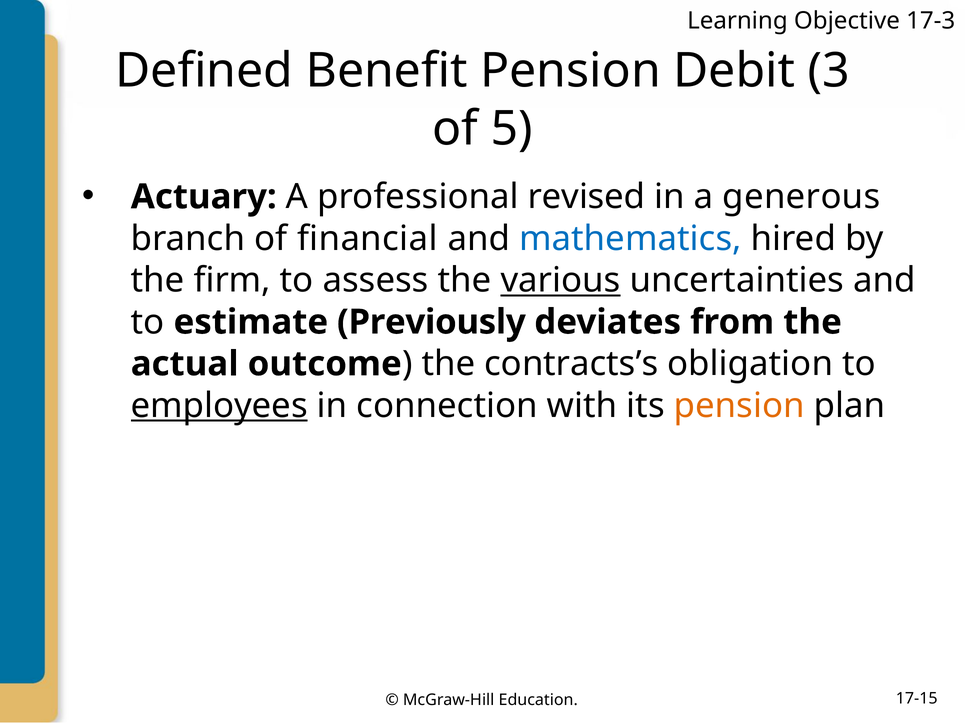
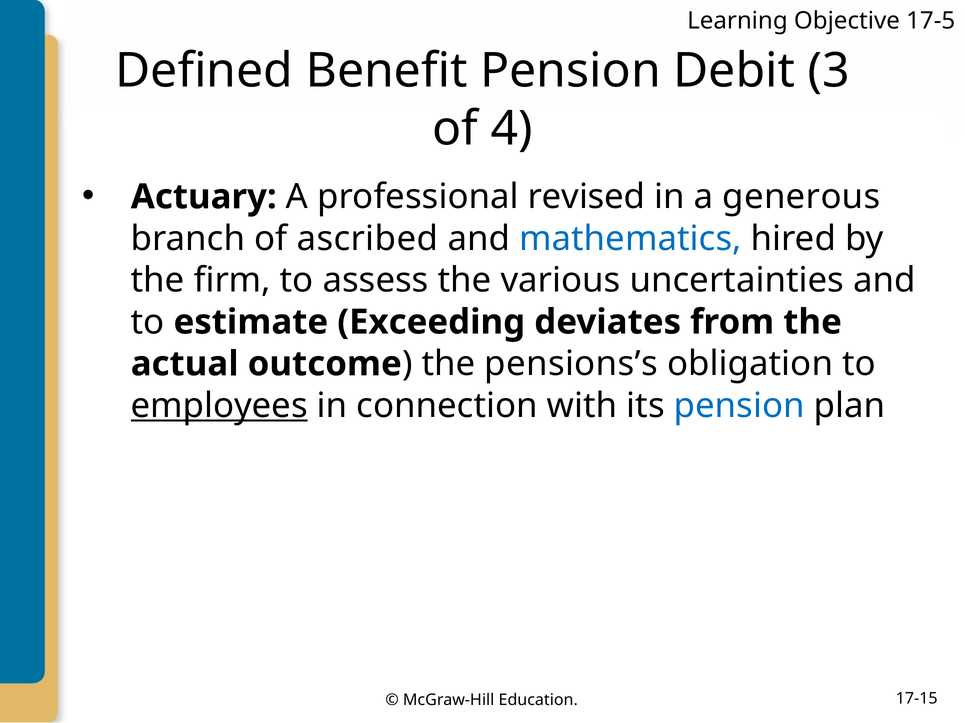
17-3: 17-3 -> 17-5
5: 5 -> 4
financial: financial -> ascribed
various underline: present -> none
Previously: Previously -> Exceeding
contracts’s: contracts’s -> pensions’s
pension at (739, 406) colour: orange -> blue
